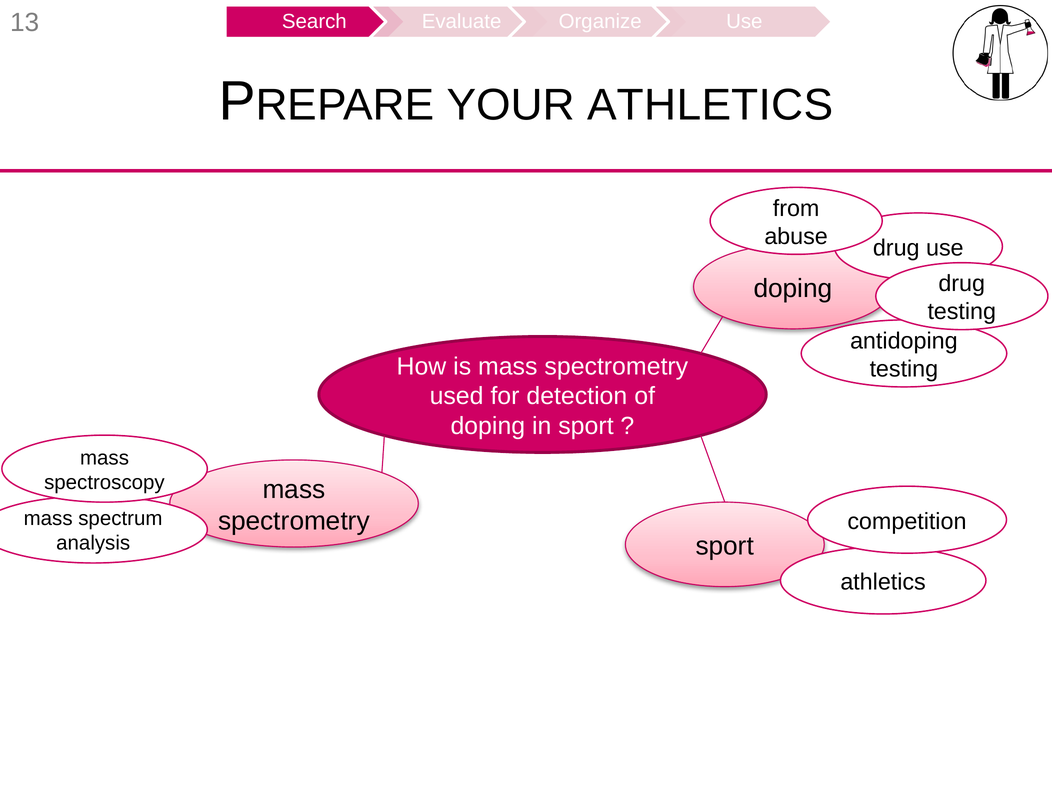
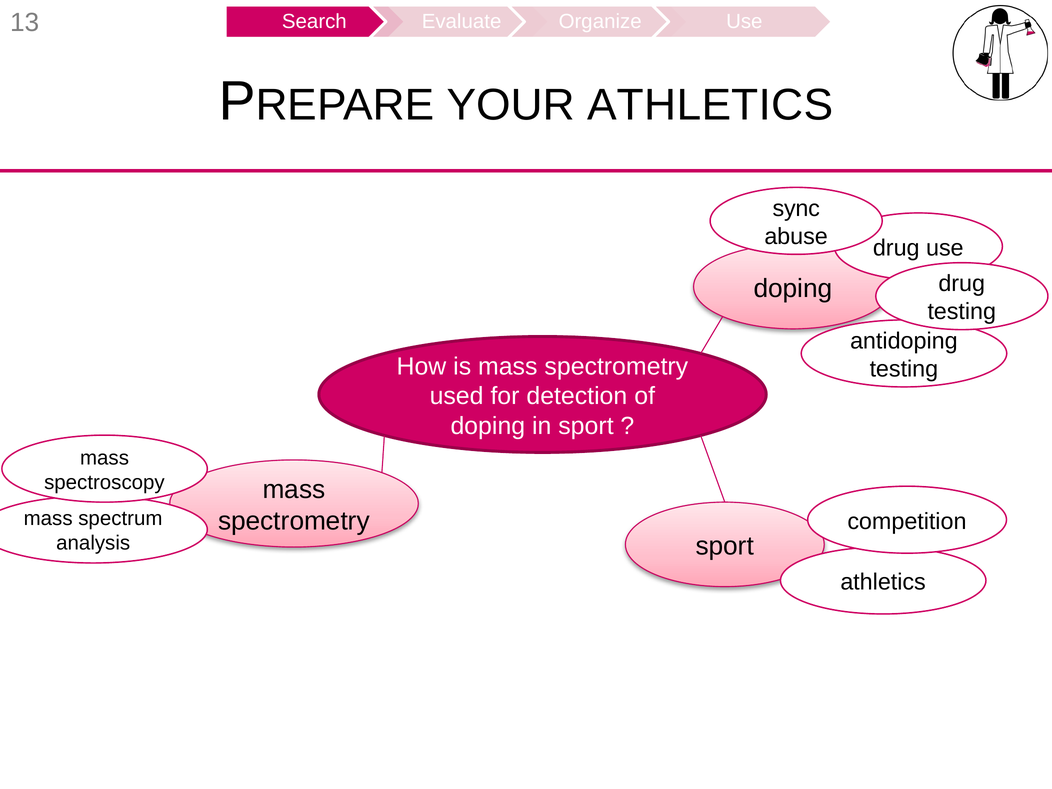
from: from -> sync
